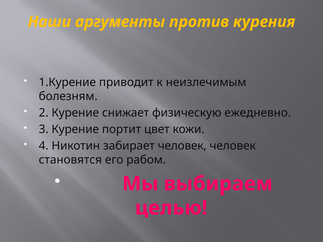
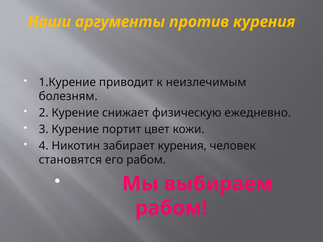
забирает человек: человек -> курения
целью at (171, 208): целью -> рабом
